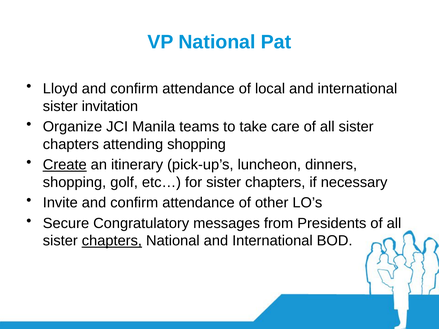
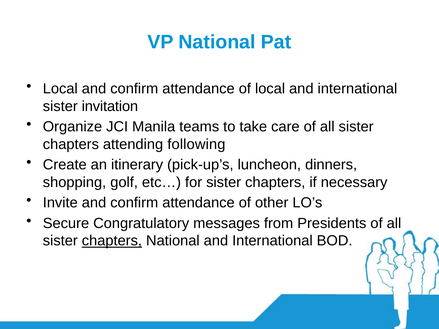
Lloyd at (60, 89): Lloyd -> Local
attending shopping: shopping -> following
Create underline: present -> none
